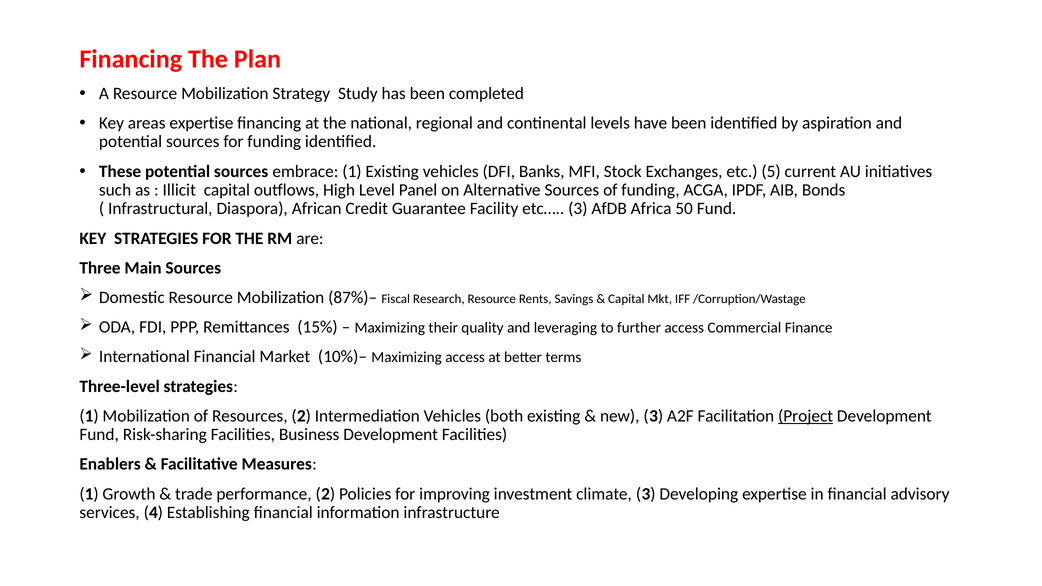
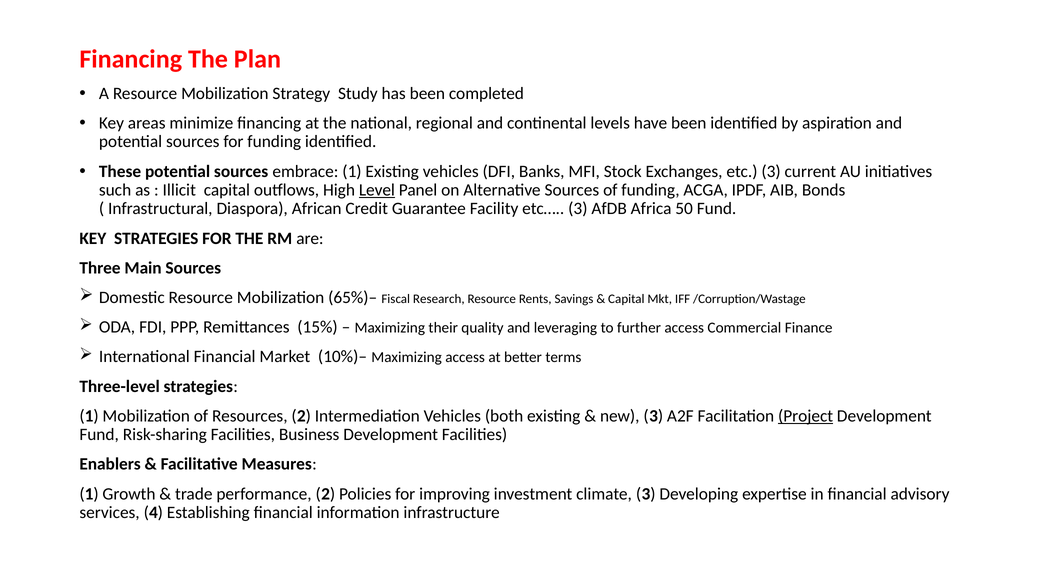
areas expertise: expertise -> minimize
etc 5: 5 -> 3
Level underline: none -> present
87%)–: 87%)– -> 65%)–
